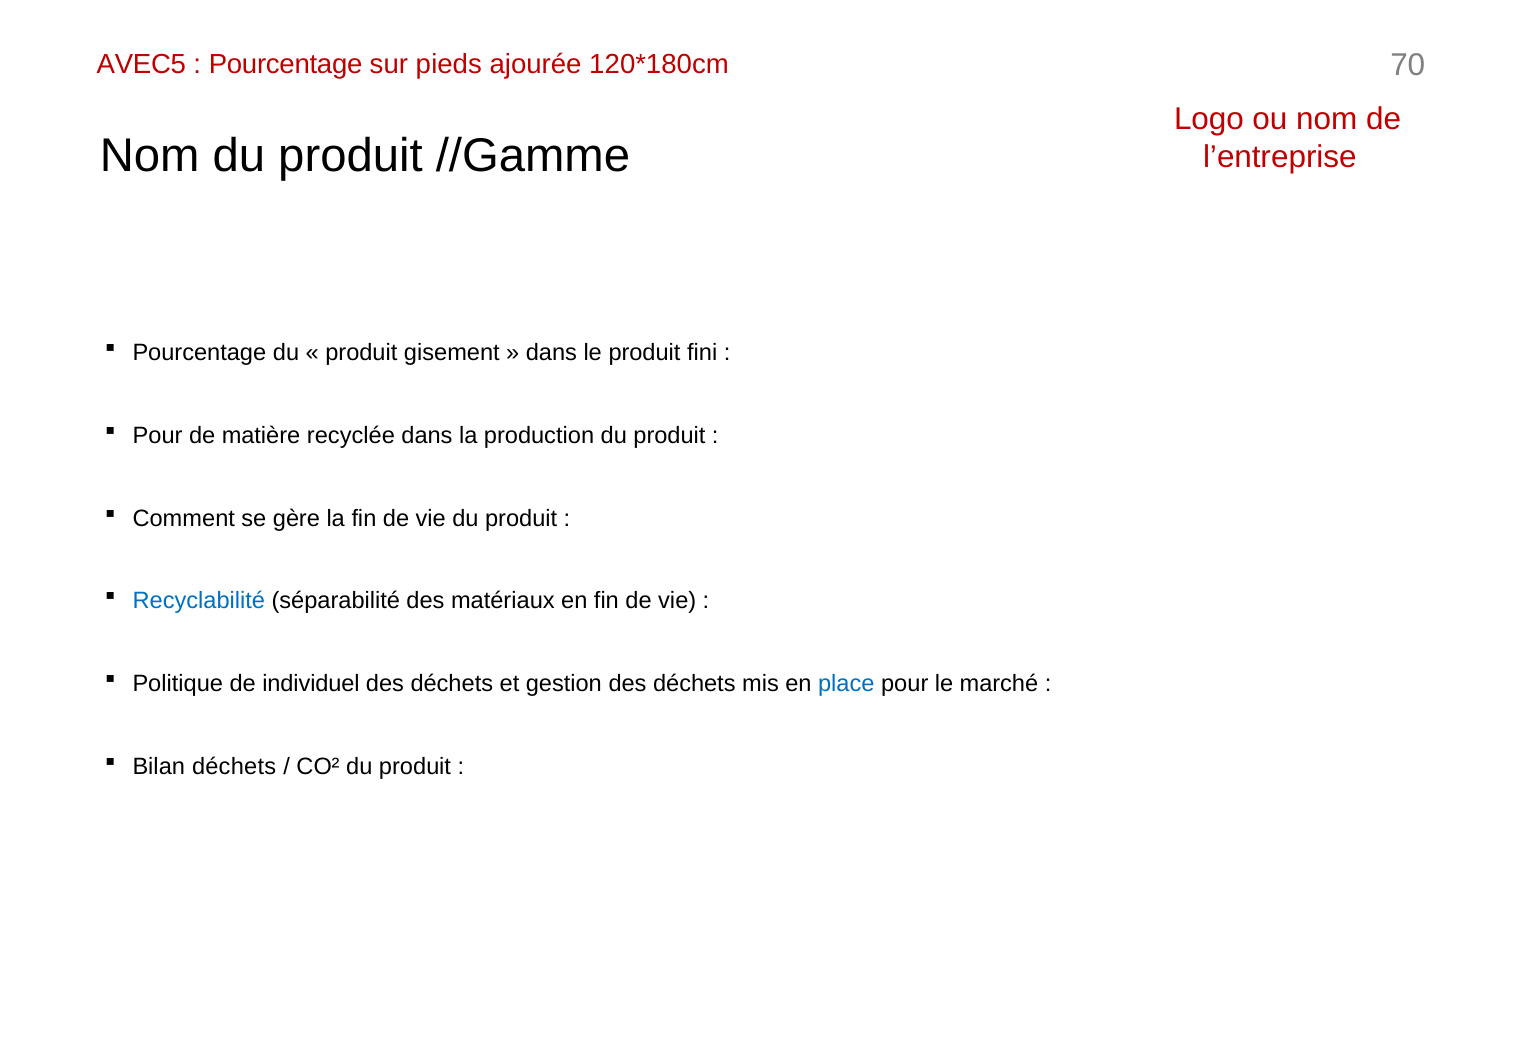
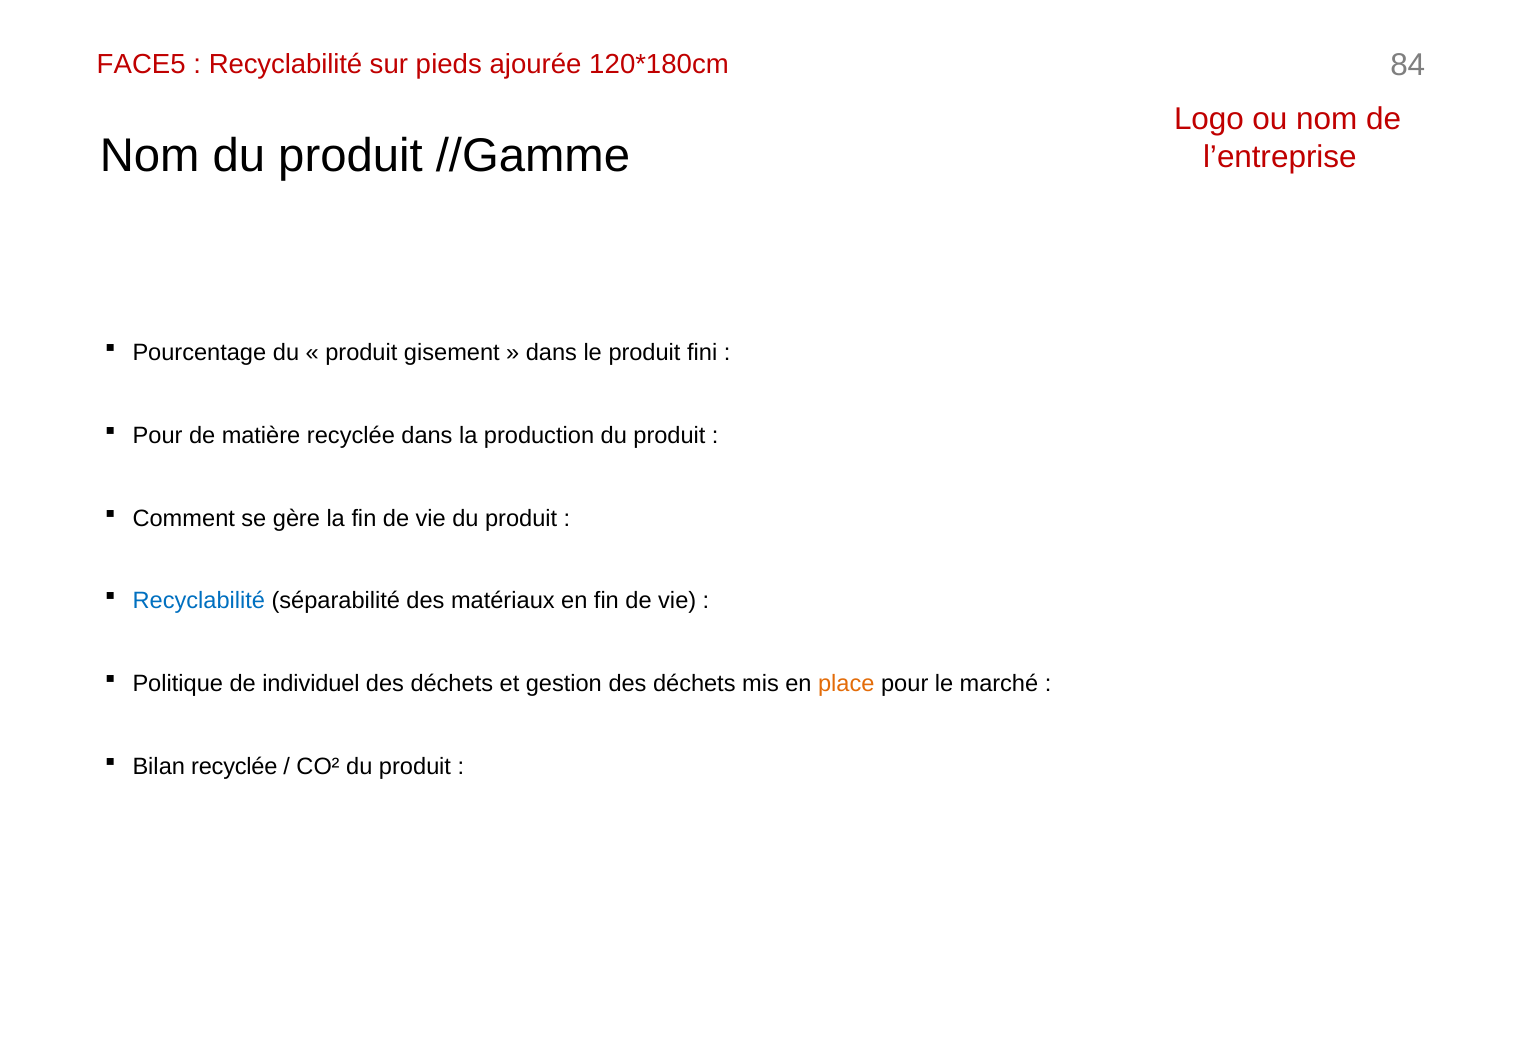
AVEC5: AVEC5 -> FACE5
Pourcentage at (286, 65): Pourcentage -> Recyclabilité
70: 70 -> 84
place colour: blue -> orange
Bilan déchets: déchets -> recyclée
